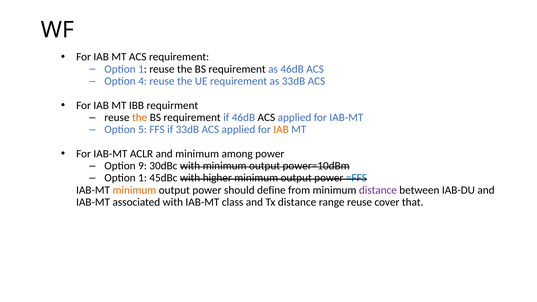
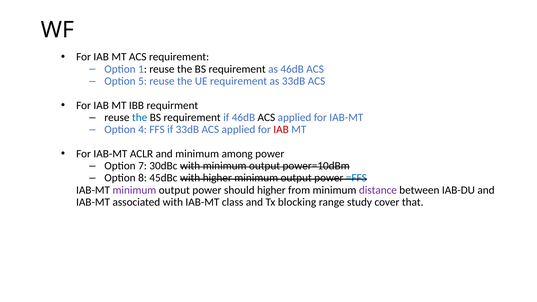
4: 4 -> 5
the at (140, 117) colour: orange -> blue
5: 5 -> 4
IAB at (281, 130) colour: orange -> red
9: 9 -> 7
1 at (143, 178): 1 -> 8
minimum at (134, 190) colour: orange -> purple
should define: define -> higher
Tx distance: distance -> blocking
range reuse: reuse -> study
